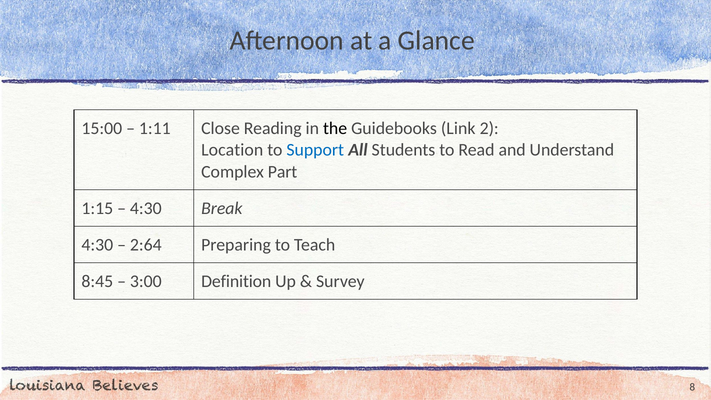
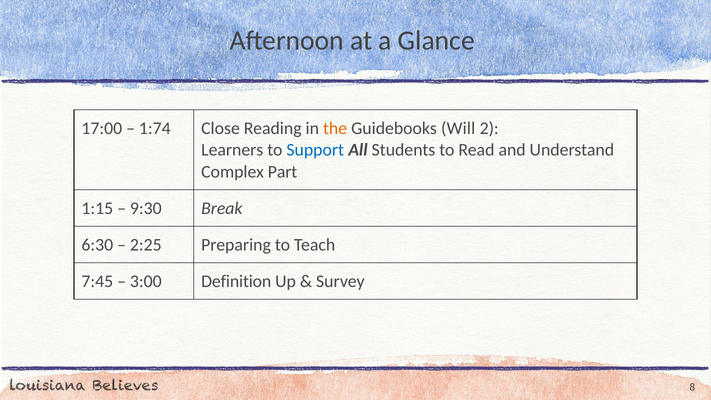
15:00: 15:00 -> 17:00
1:11: 1:11 -> 1:74
the colour: black -> orange
Link: Link -> Will
Location: Location -> Learners
4:30 at (146, 208): 4:30 -> 9:30
4:30 at (97, 245): 4:30 -> 6:30
2:64: 2:64 -> 2:25
8:45: 8:45 -> 7:45
